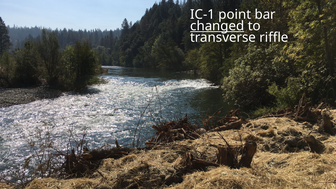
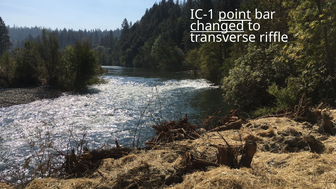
point underline: none -> present
